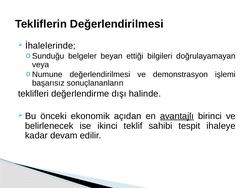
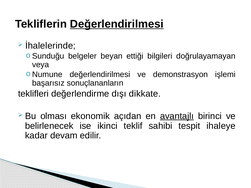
Değerlendirilmesi at (117, 24) underline: none -> present
halinde: halinde -> dikkate
önceki: önceki -> olması
